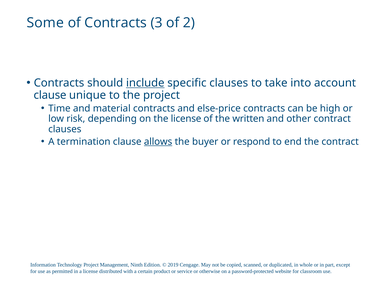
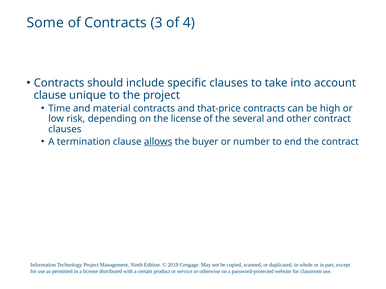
2: 2 -> 4
include underline: present -> none
else-price: else-price -> that-price
written: written -> several
respond: respond -> number
